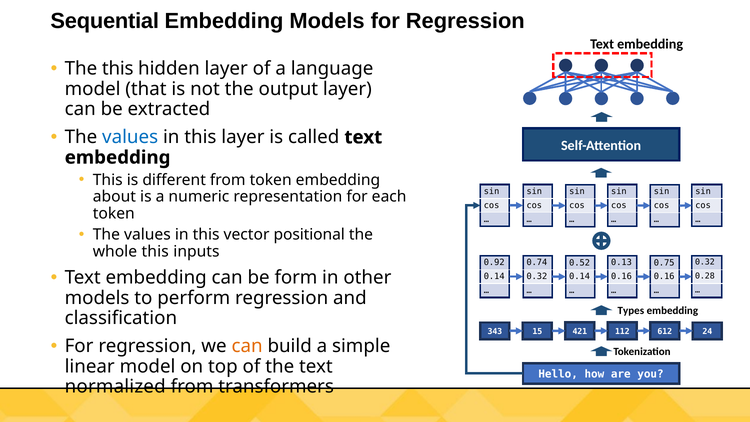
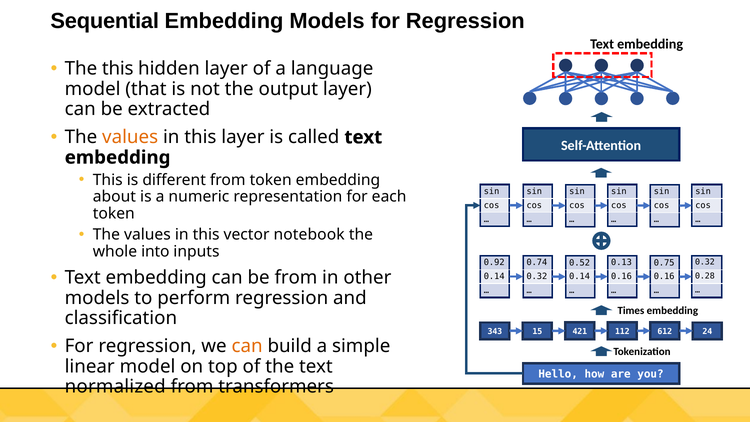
values at (130, 137) colour: blue -> orange
positional: positional -> notebook
whole this: this -> into
be form: form -> from
Types: Types -> Times
